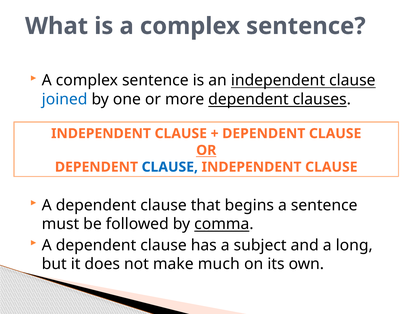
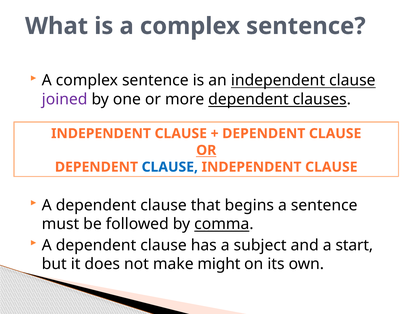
joined colour: blue -> purple
long: long -> start
much: much -> might
